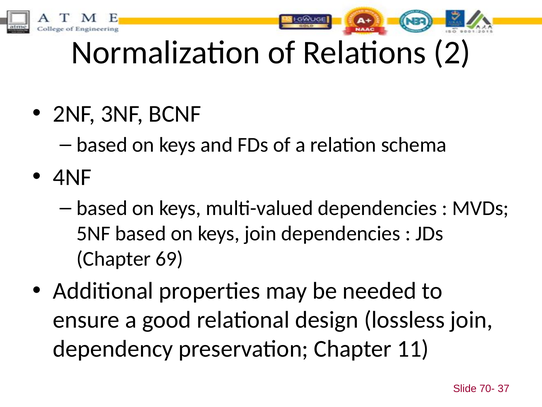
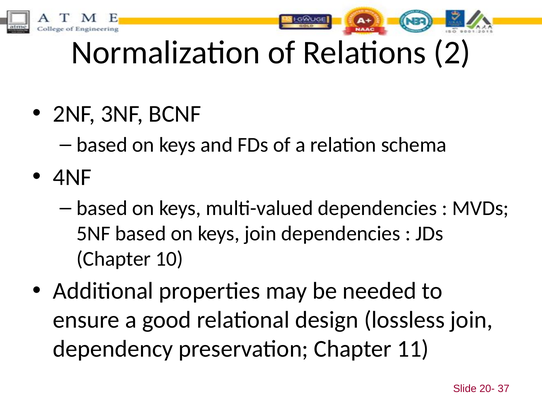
69: 69 -> 10
70-: 70- -> 20-
